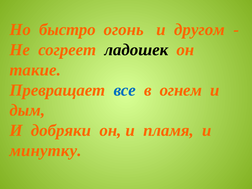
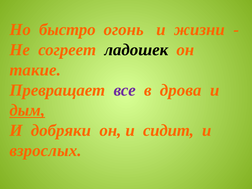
другом: другом -> жизни
все colour: blue -> purple
огнем: огнем -> дрова
дым underline: none -> present
пламя: пламя -> сидит
минутку: минутку -> взрослых
